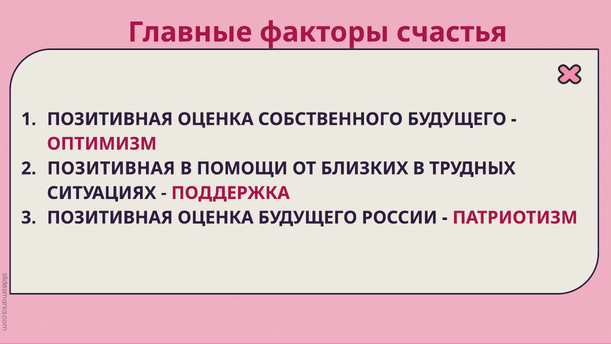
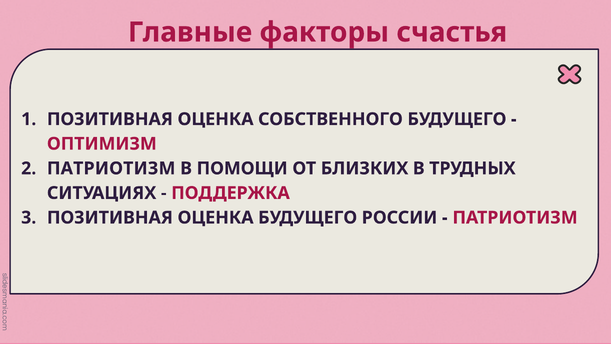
ПОЗИТИВНАЯ at (111, 168): ПОЗИТИВНАЯ -> ПАТРИОТИЗМ
